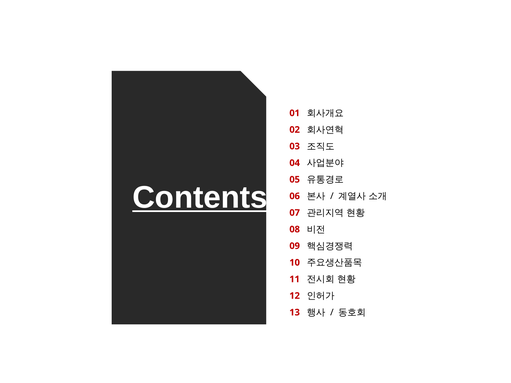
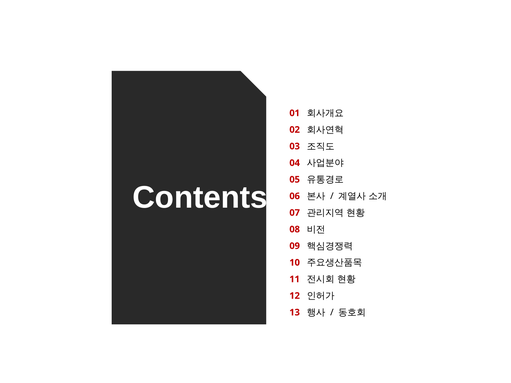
Contents underline: present -> none
